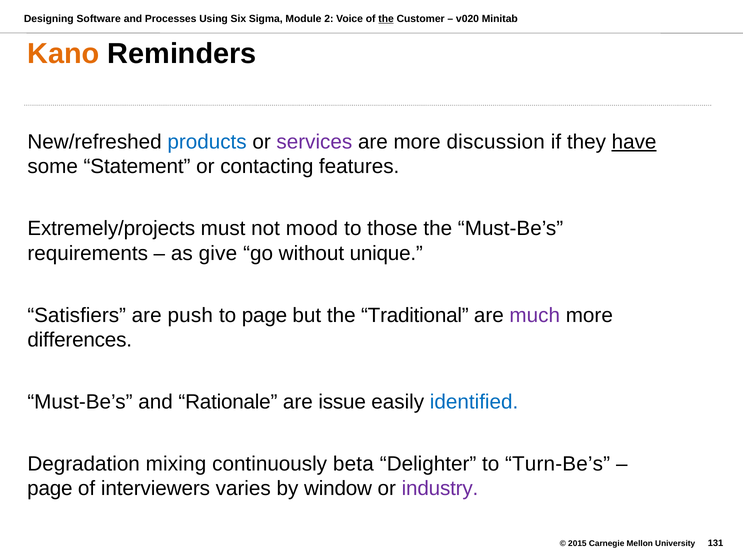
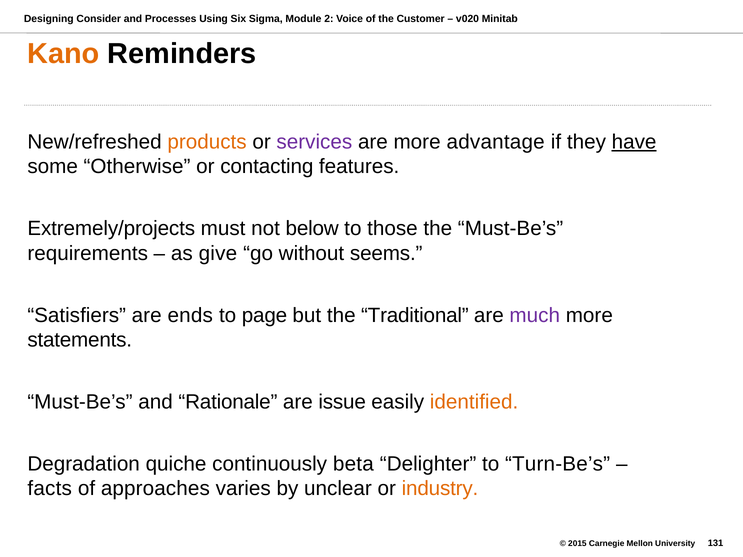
Software: Software -> Consider
the at (386, 19) underline: present -> none
products colour: blue -> orange
discussion: discussion -> advantage
Statement: Statement -> Otherwise
mood: mood -> below
unique: unique -> seems
push: push -> ends
differences: differences -> statements
identified colour: blue -> orange
mixing: mixing -> quiche
page at (50, 489): page -> facts
interviewers: interviewers -> approaches
window: window -> unclear
industry colour: purple -> orange
